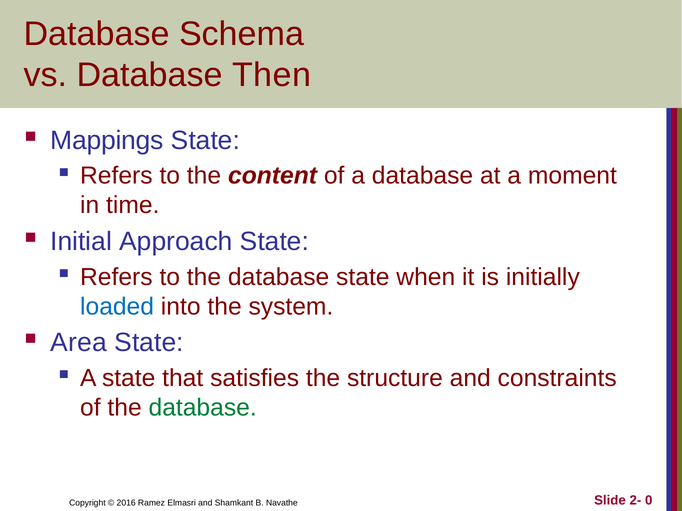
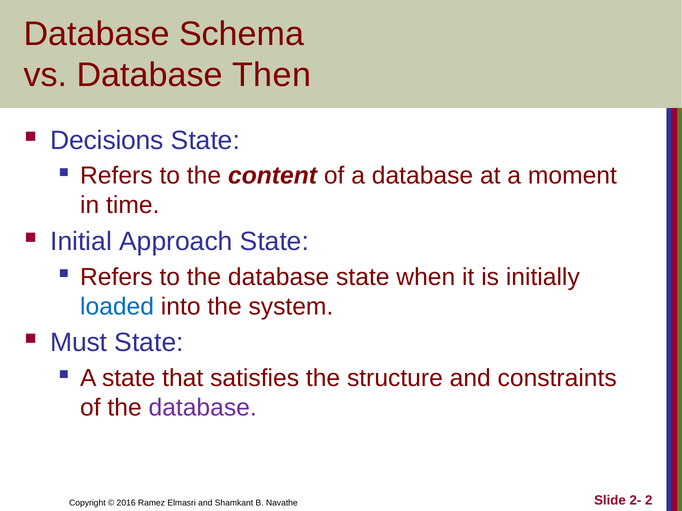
Mappings: Mappings -> Decisions
Area: Area -> Must
database at (203, 408) colour: green -> purple
0: 0 -> 2
